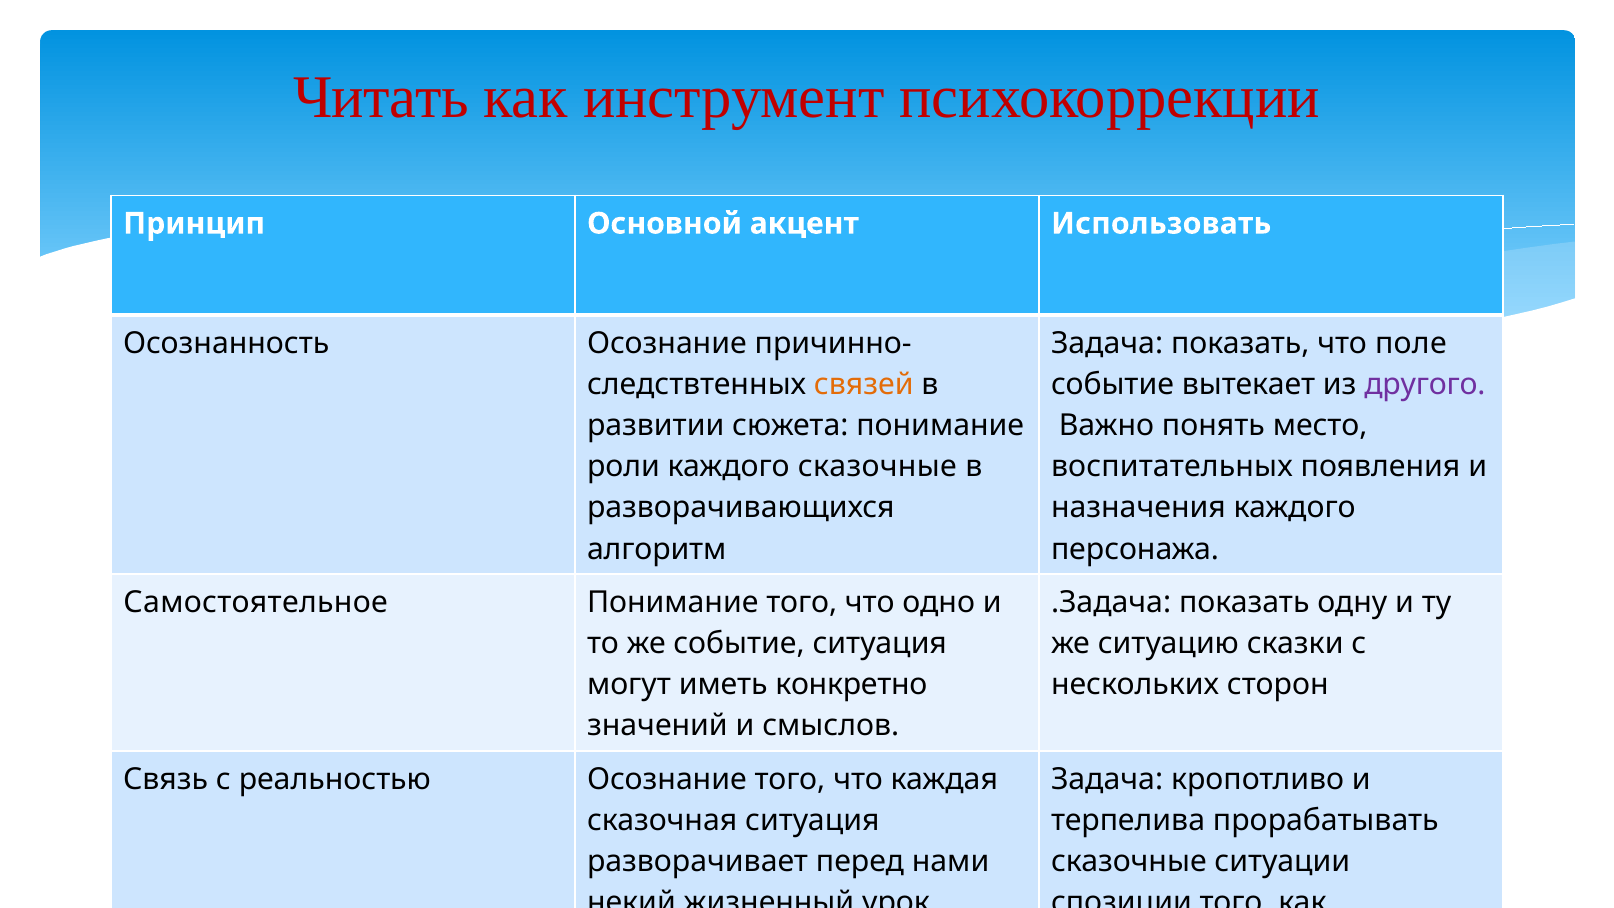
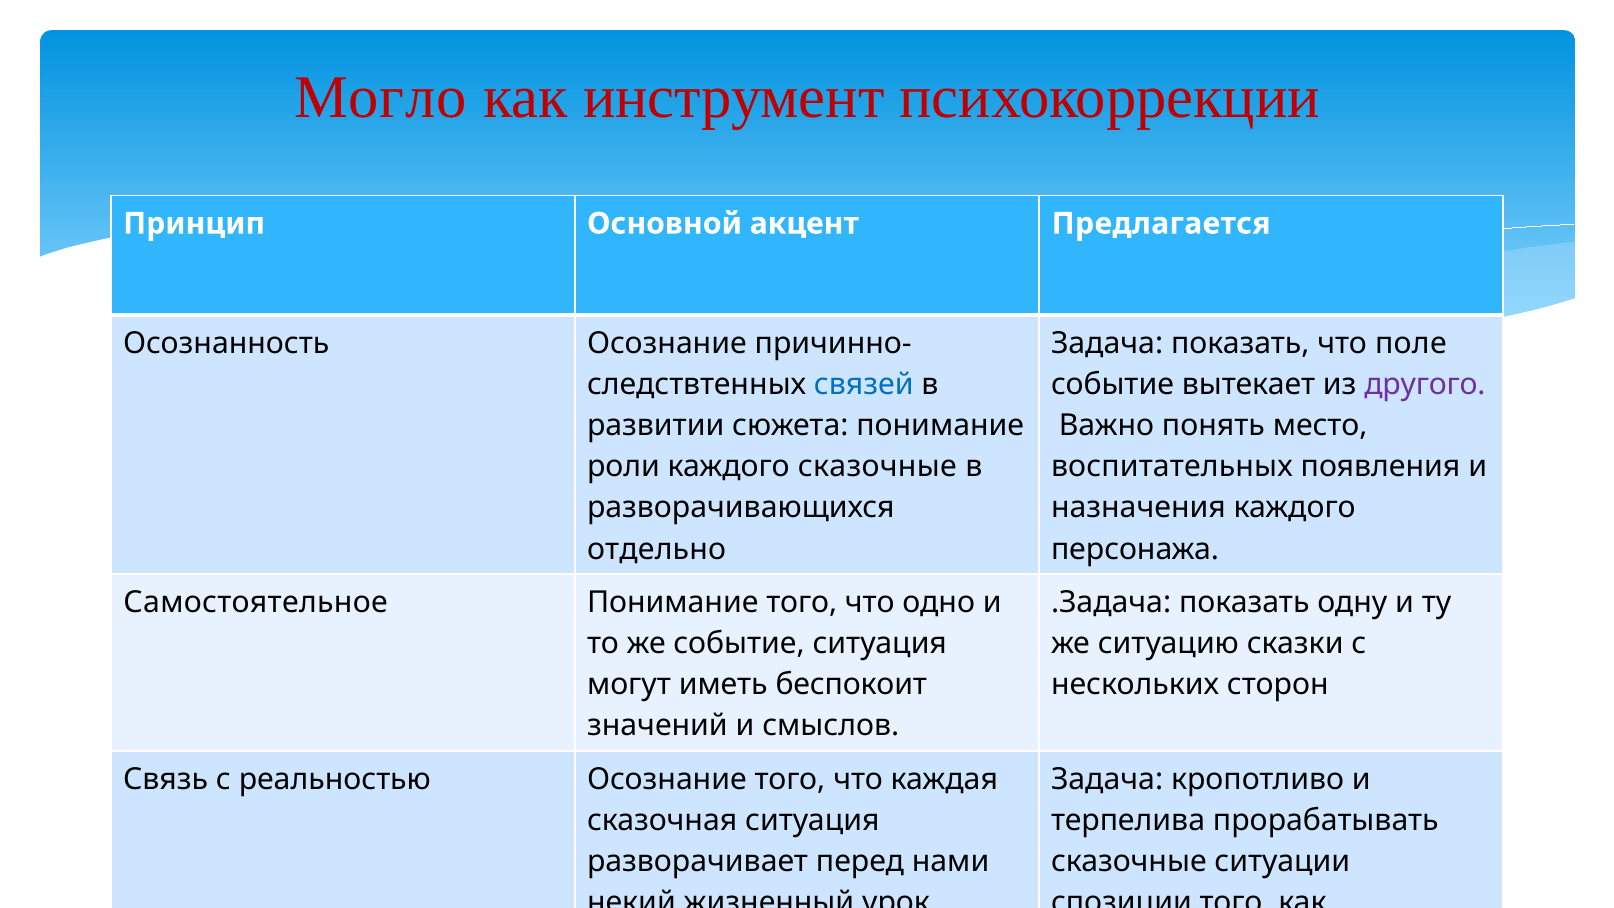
Читать: Читать -> Могло
Использовать: Использовать -> Предлагается
связей colour: orange -> blue
алгоритм: алгоритм -> отдельно
иметь конкретно: конкретно -> беспокоит
